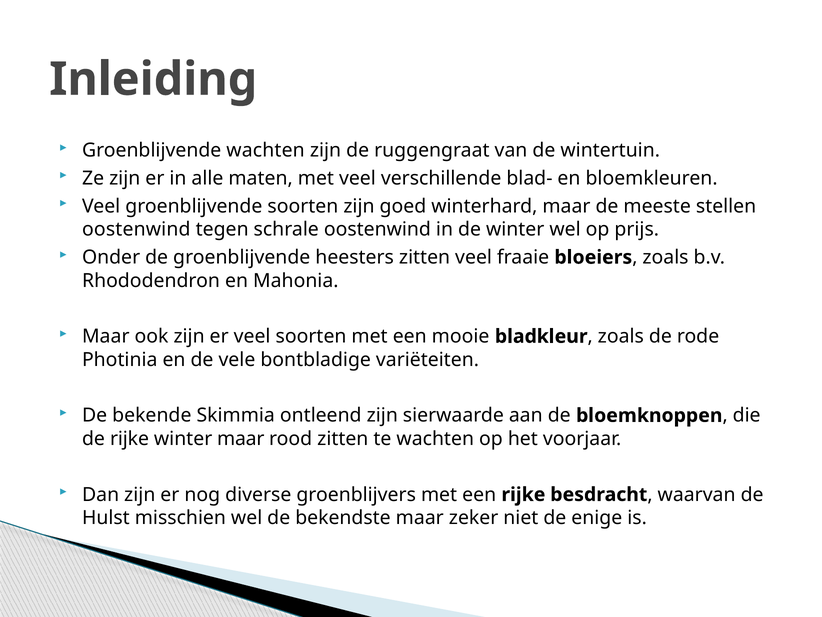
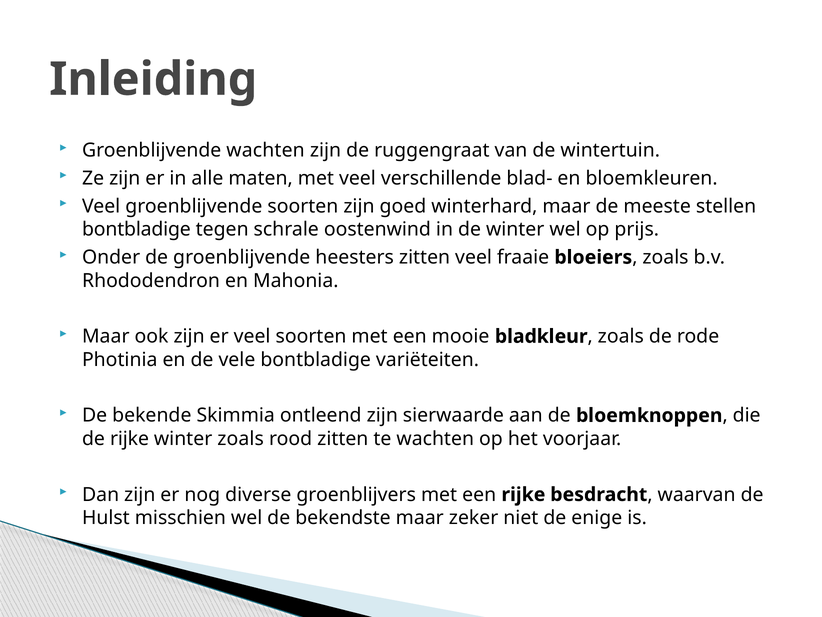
oostenwind at (136, 229): oostenwind -> bontbladige
winter maar: maar -> zoals
